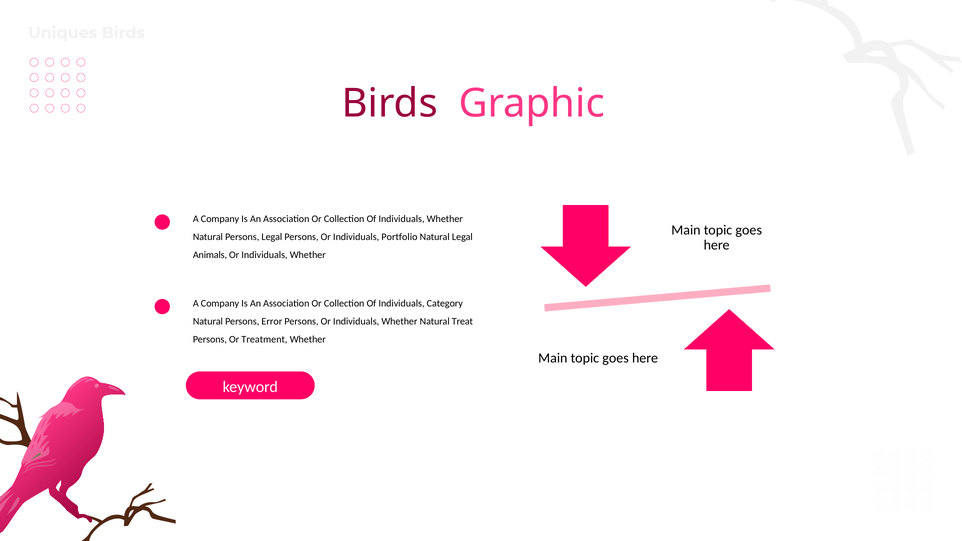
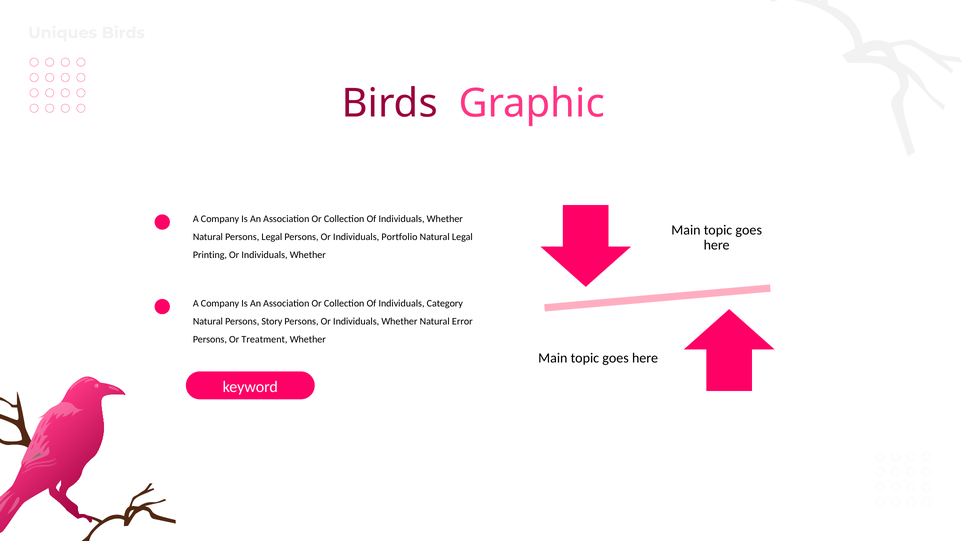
Animals: Animals -> Printing
Error: Error -> Story
Treat: Treat -> Error
